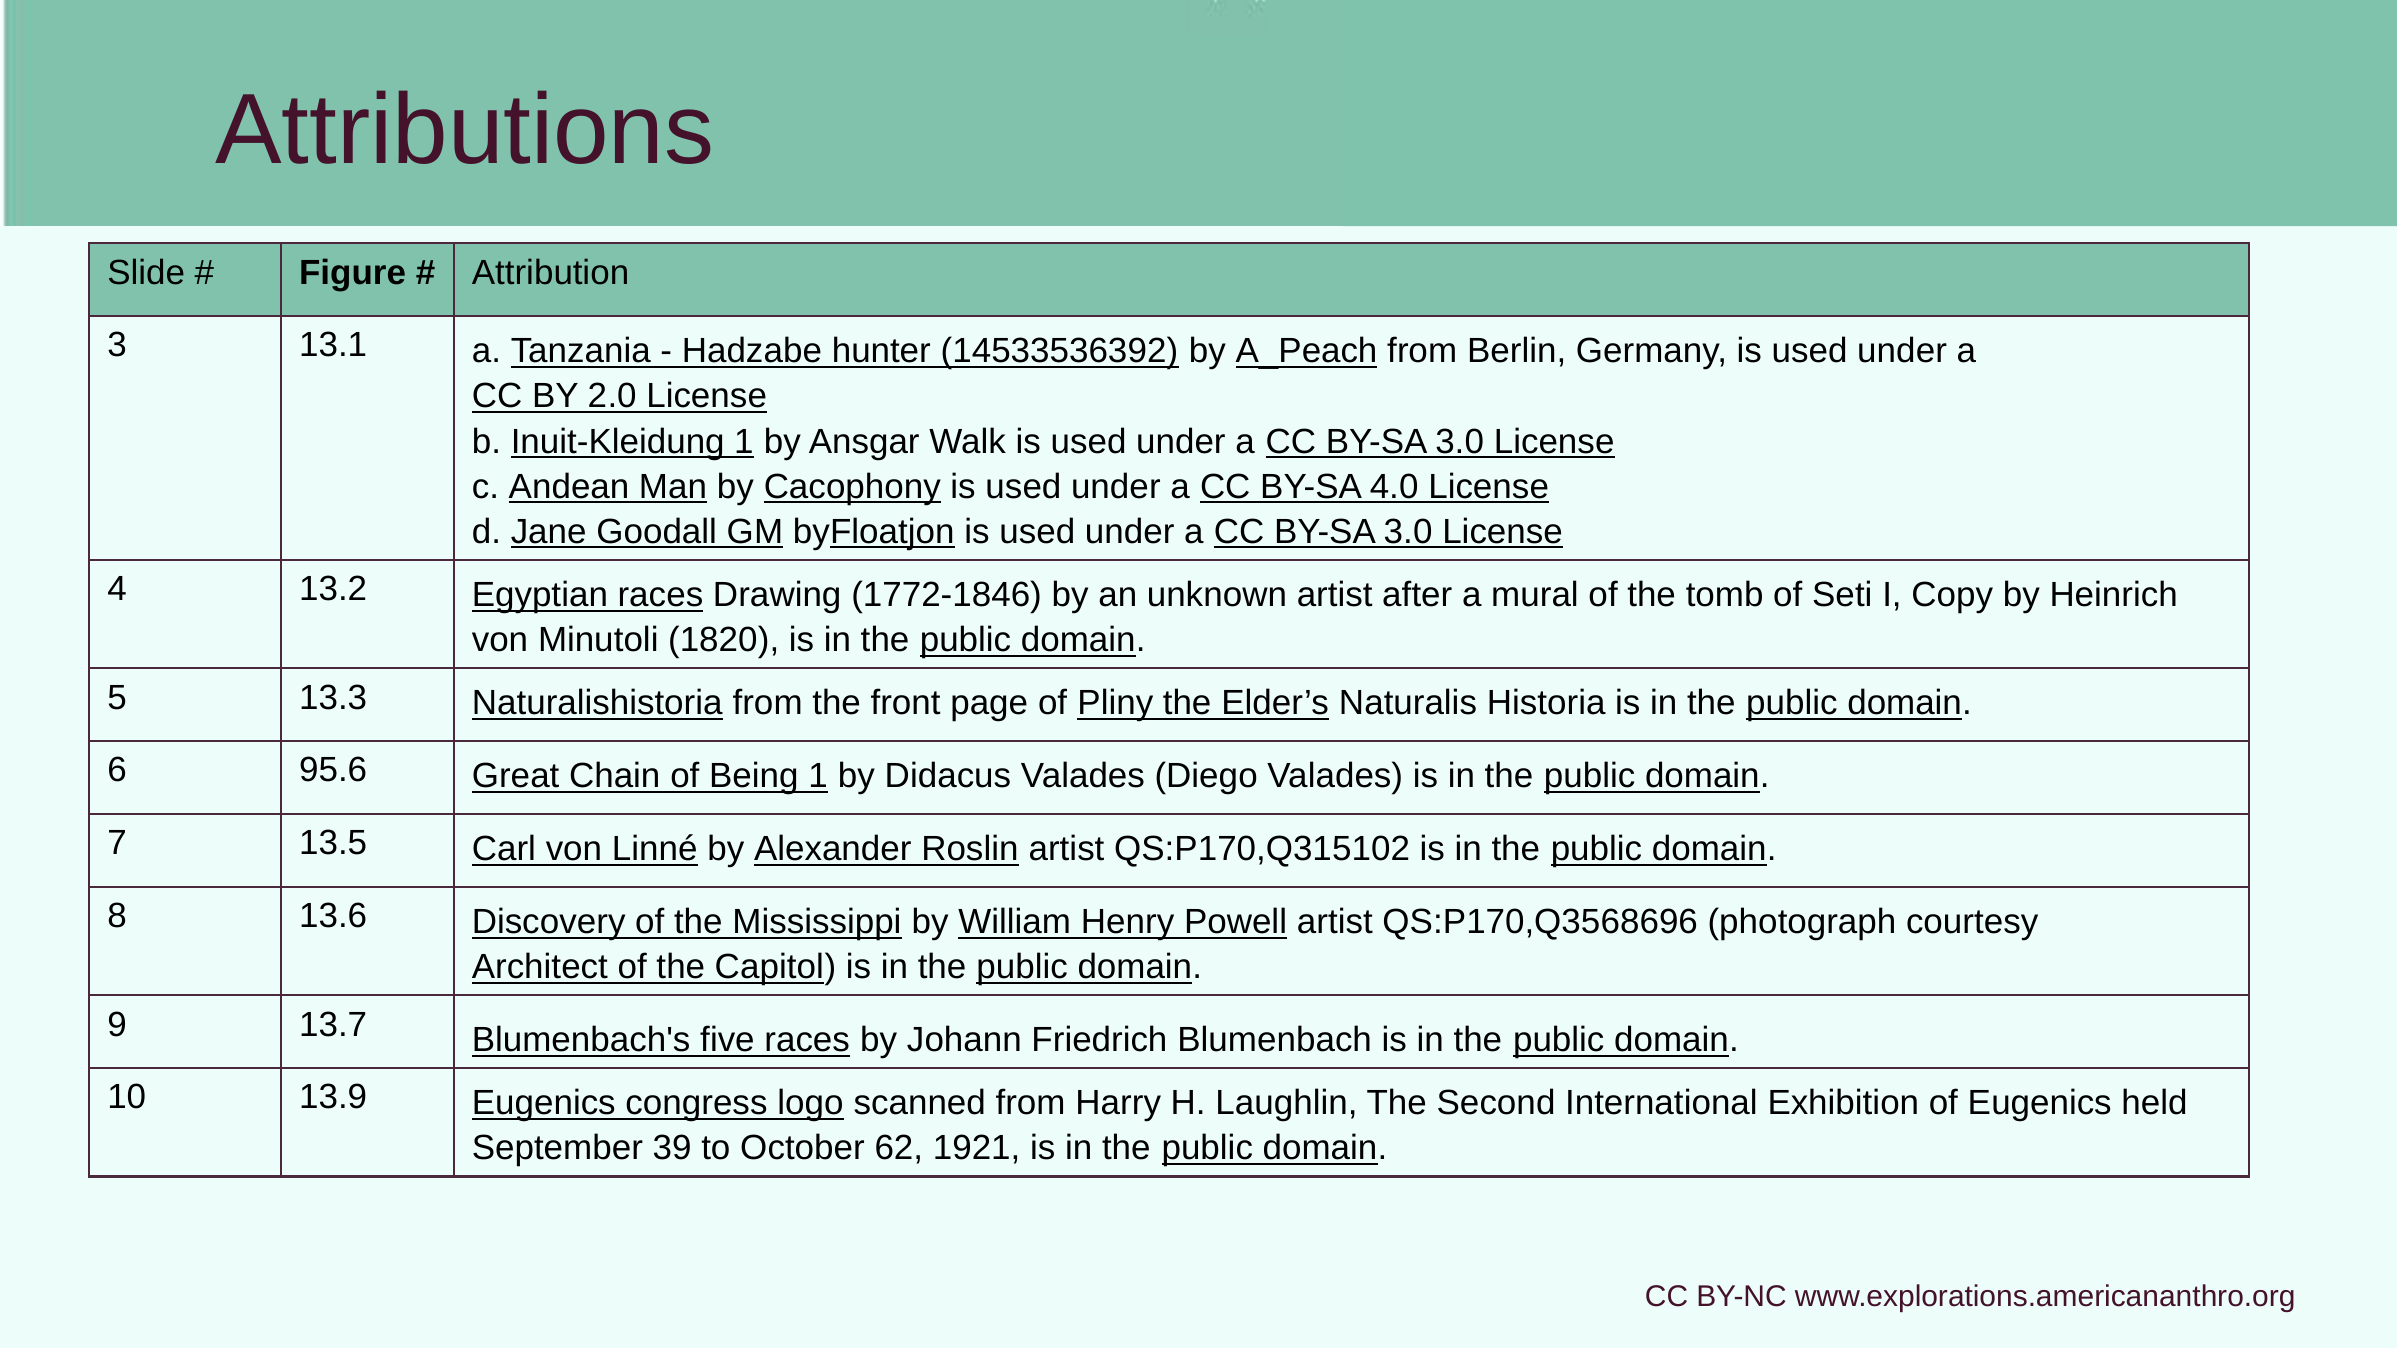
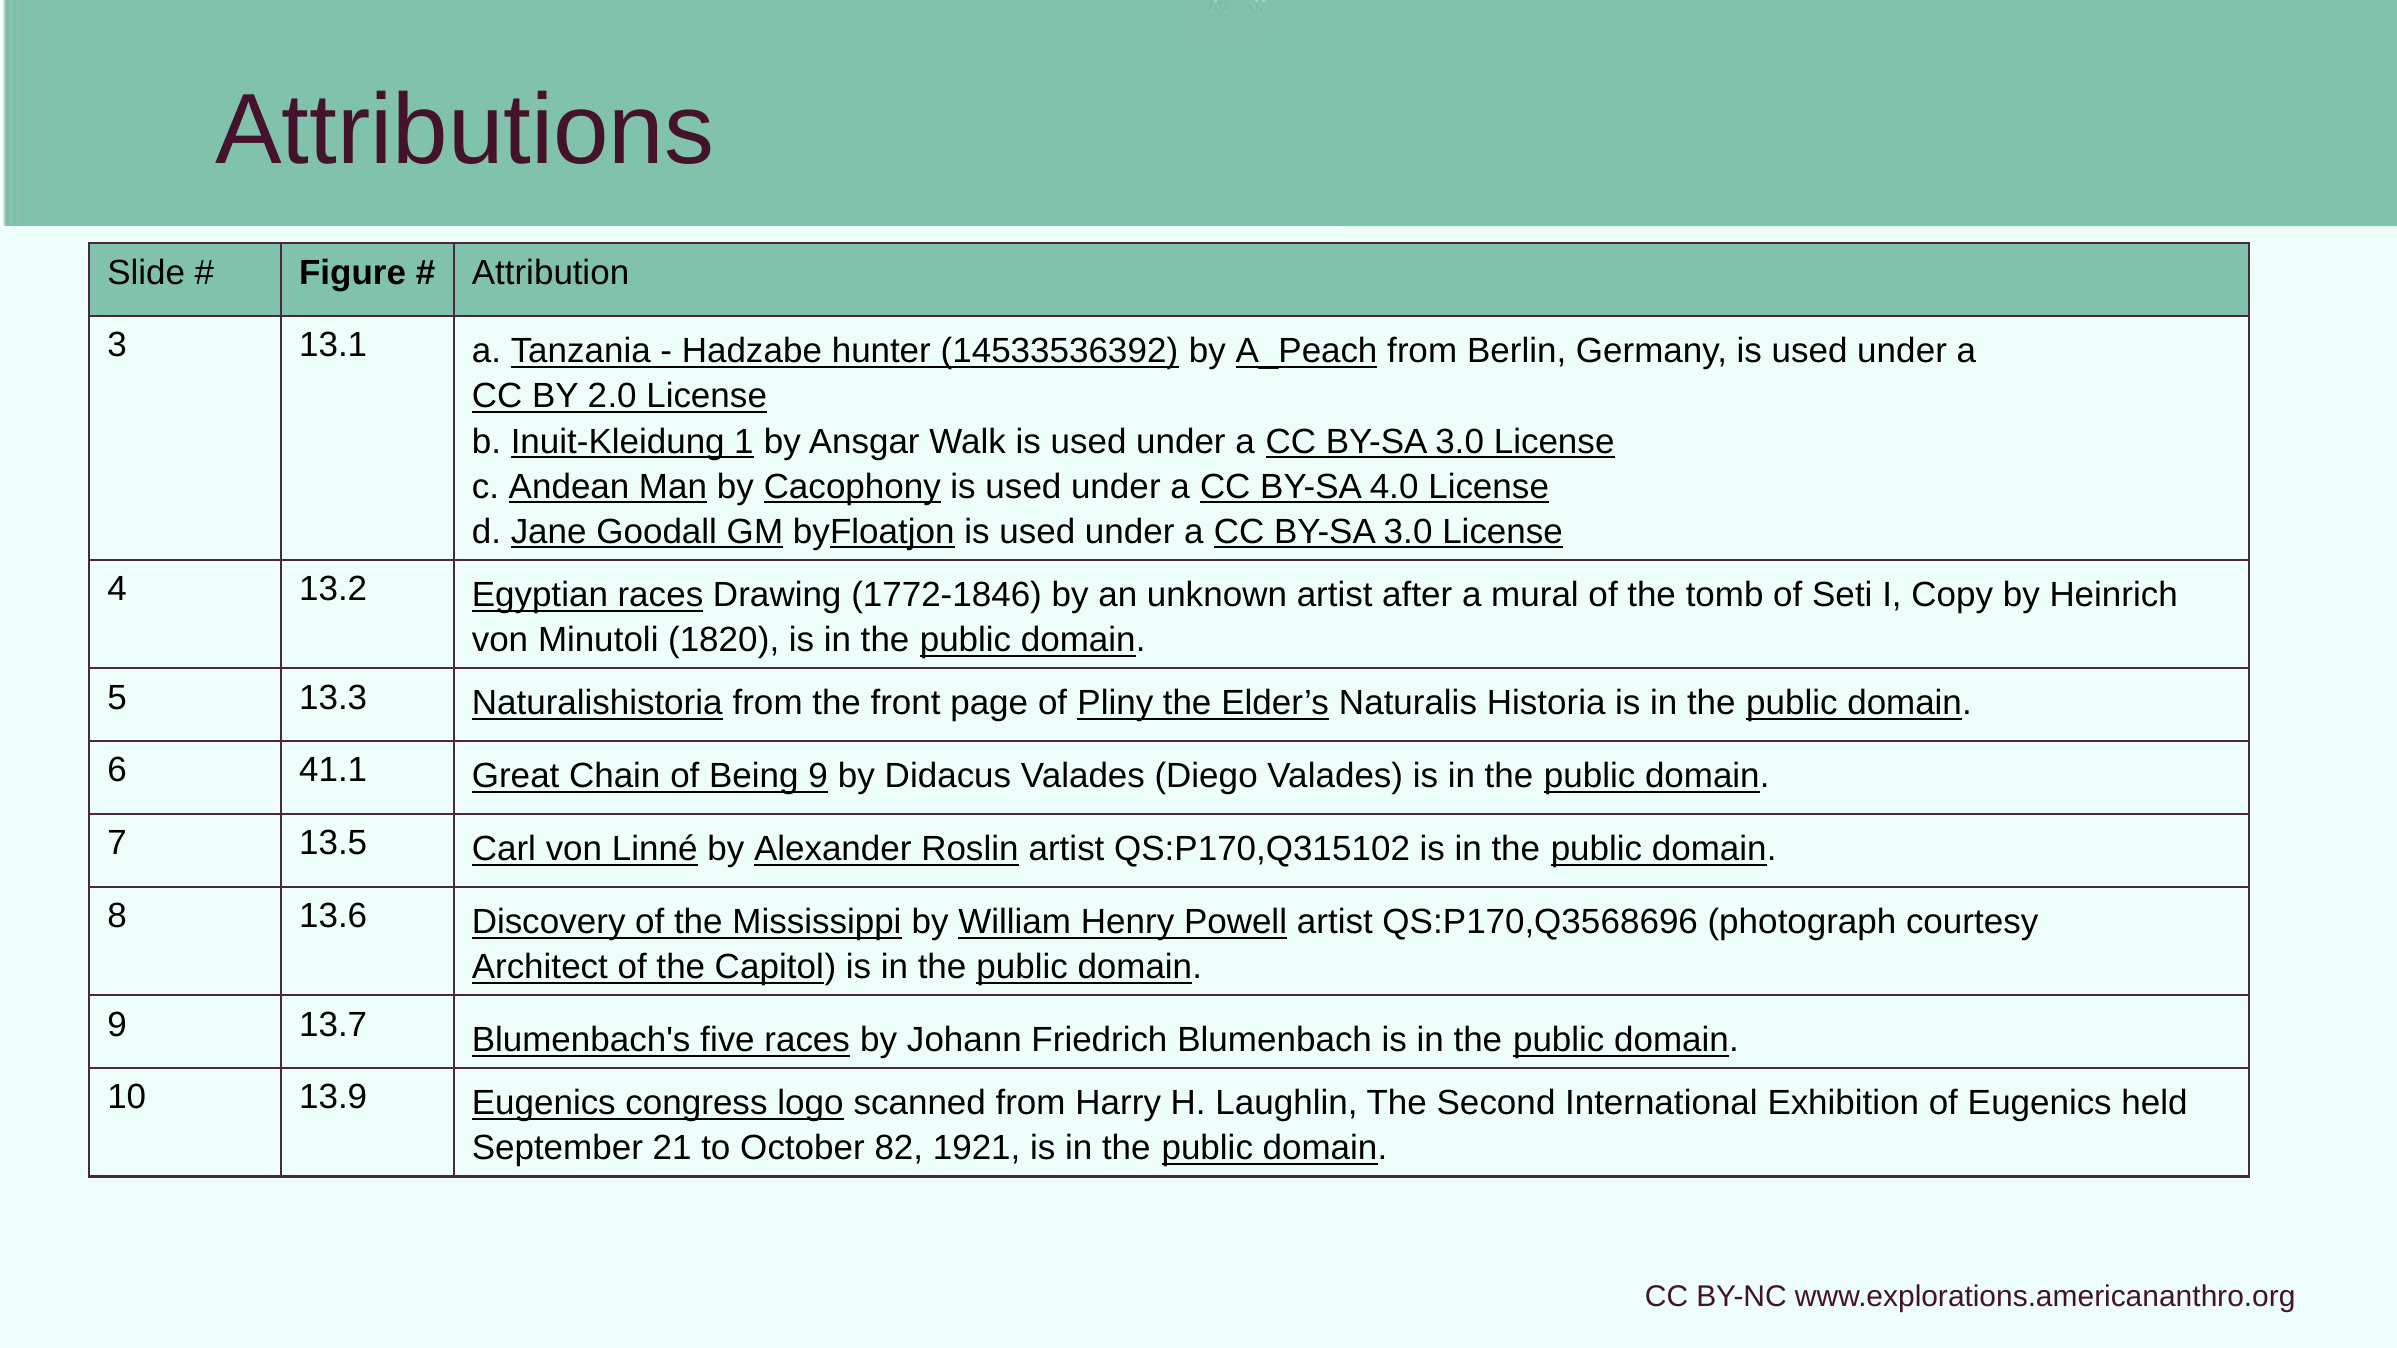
95.6: 95.6 -> 41.1
Being 1: 1 -> 9
39: 39 -> 21
62: 62 -> 82
